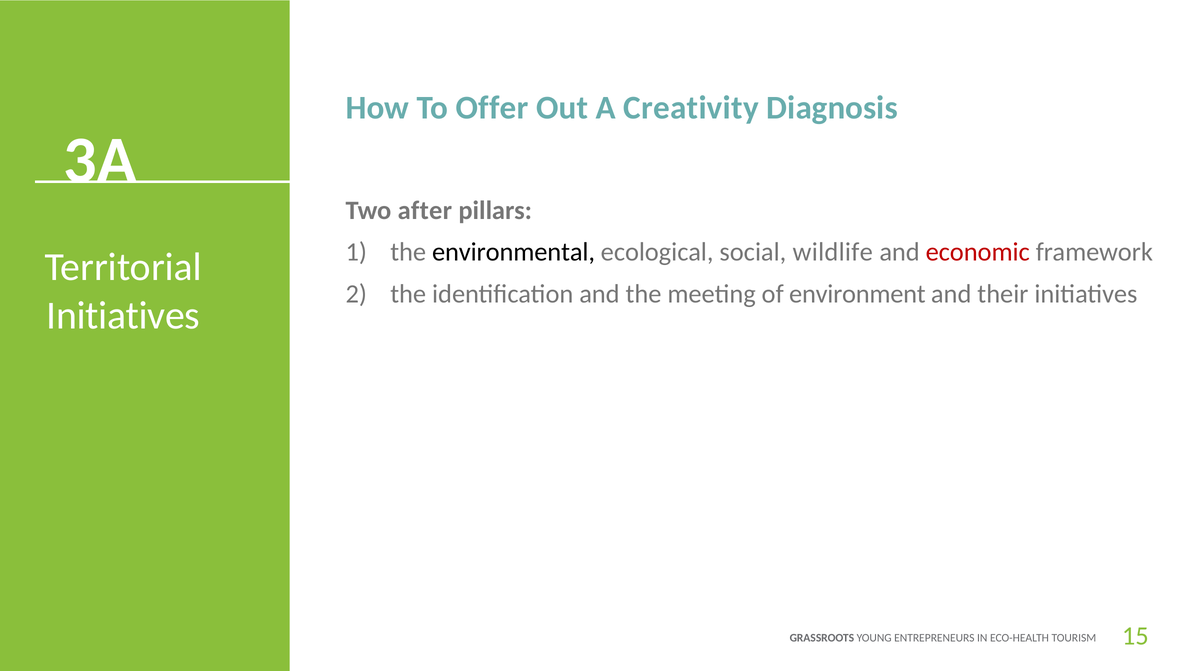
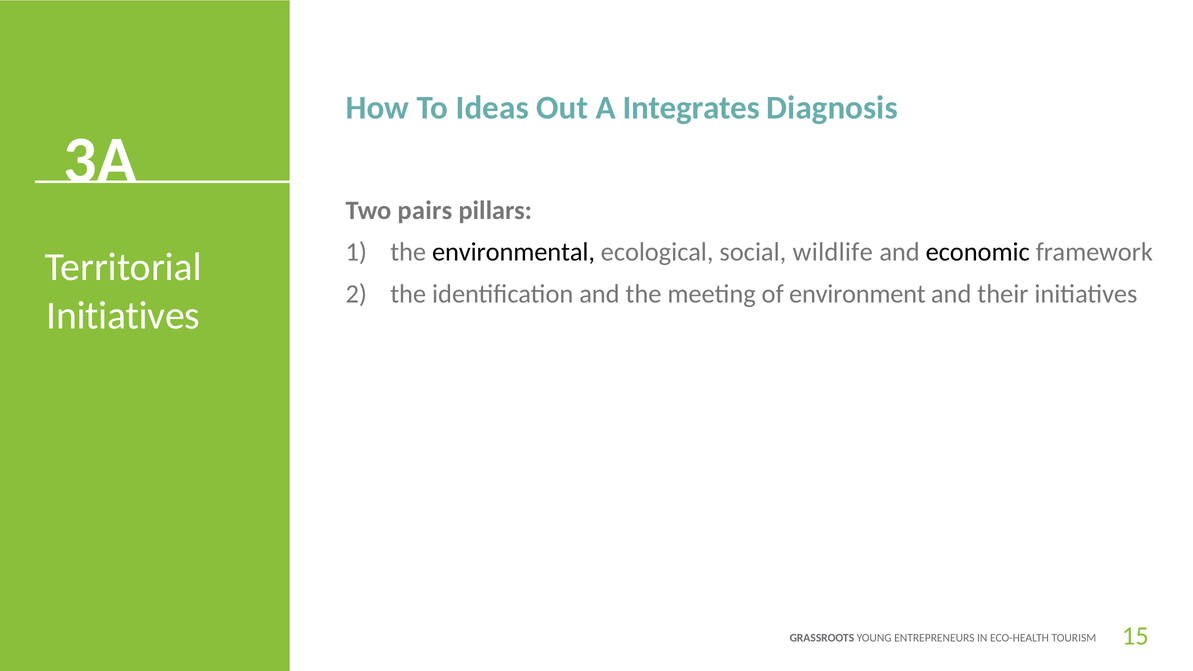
Offer: Offer -> Ideas
Creativity: Creativity -> Integrates
after: after -> pairs
economic colour: red -> black
